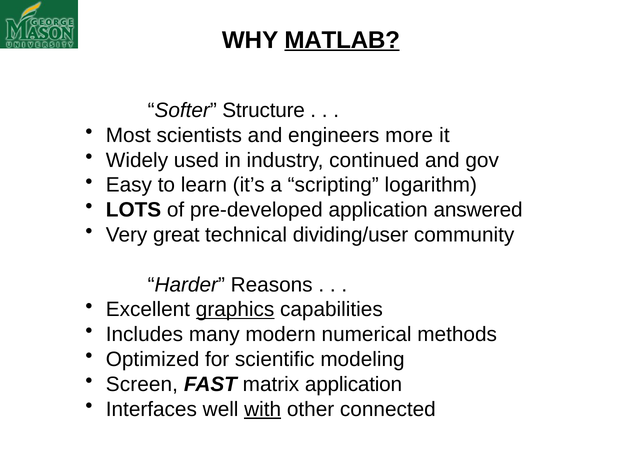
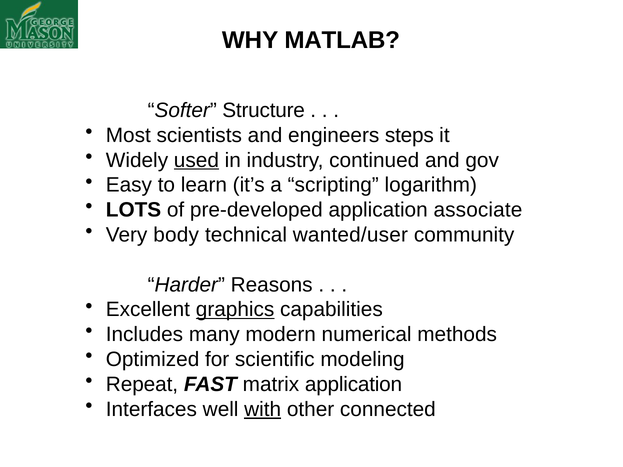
MATLAB underline: present -> none
more: more -> steps
used underline: none -> present
answered: answered -> associate
great: great -> body
dividing/user: dividing/user -> wanted/user
Screen: Screen -> Repeat
